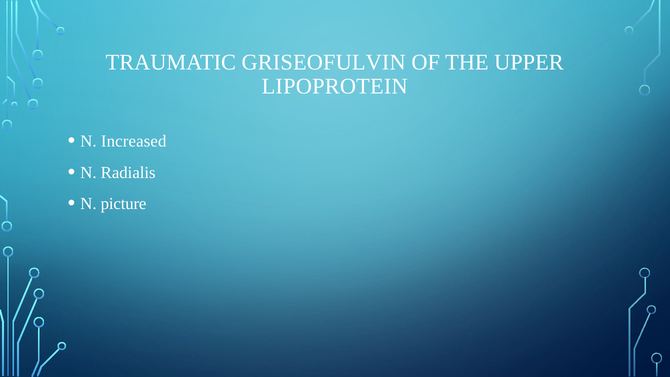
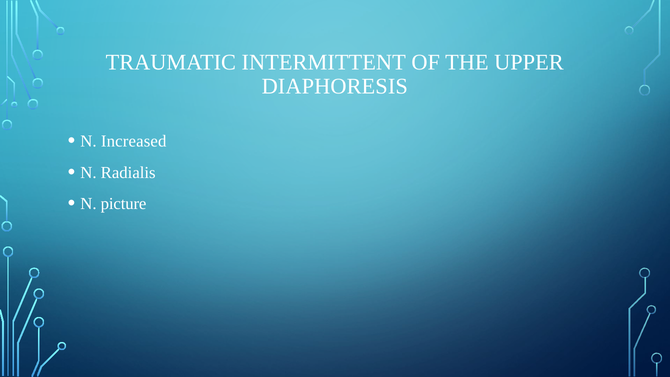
GRISEOFULVIN: GRISEOFULVIN -> INTERMITTENT
LIPOPROTEIN: LIPOPROTEIN -> DIAPHORESIS
